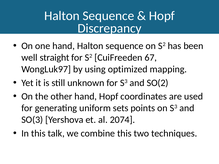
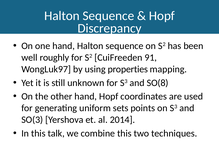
straight: straight -> roughly
67: 67 -> 91
optimized: optimized -> properties
SO(2: SO(2 -> SO(8
2074: 2074 -> 2014
